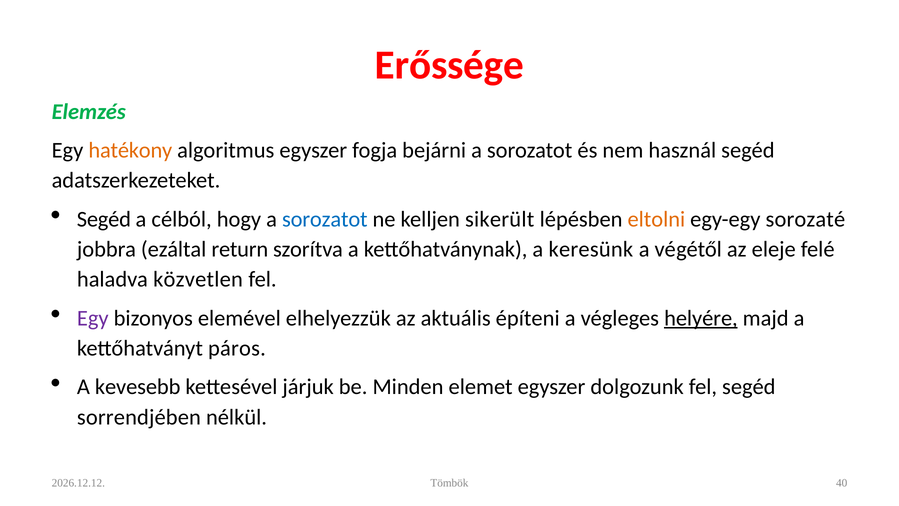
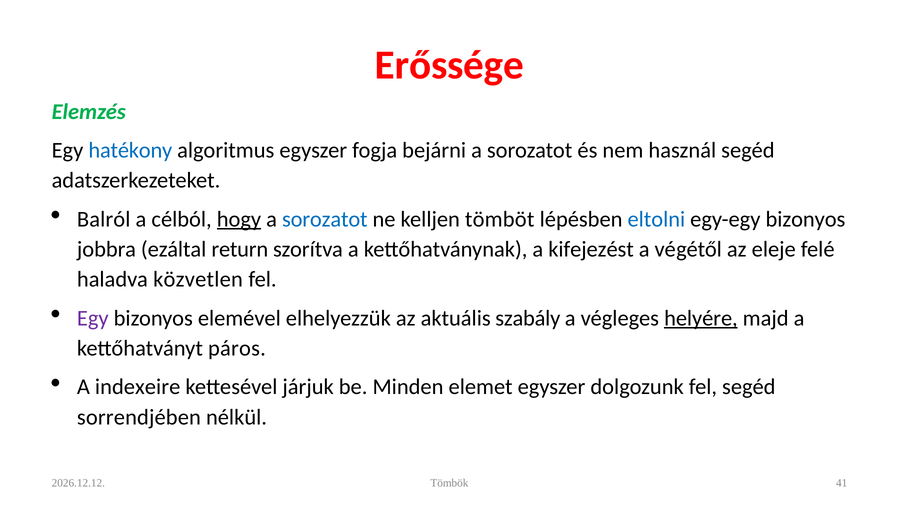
hatékony colour: orange -> blue
Segéd at (104, 219): Segéd -> Balról
hogy underline: none -> present
sikerült: sikerült -> tömböt
eltolni colour: orange -> blue
egy-egy sorozaté: sorozaté -> bizonyos
keresünk: keresünk -> kifejezést
építeni: építeni -> szabály
kevesebb: kevesebb -> indexeire
40: 40 -> 41
